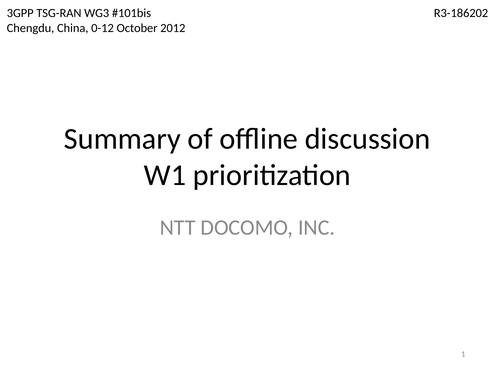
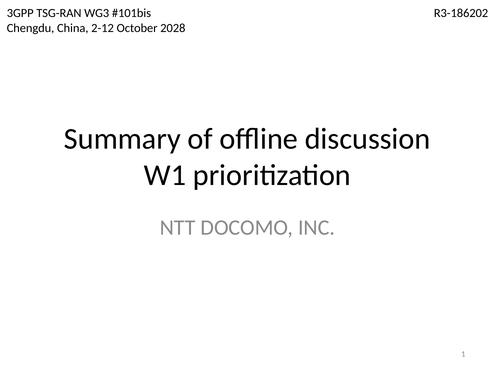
0-12: 0-12 -> 2-12
2012: 2012 -> 2028
